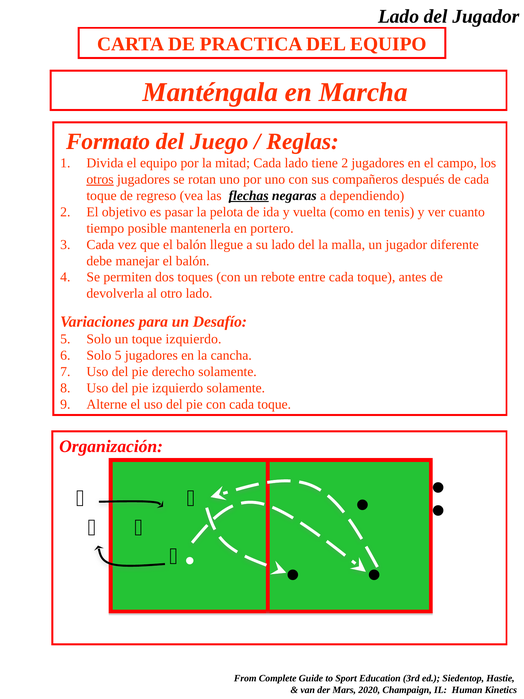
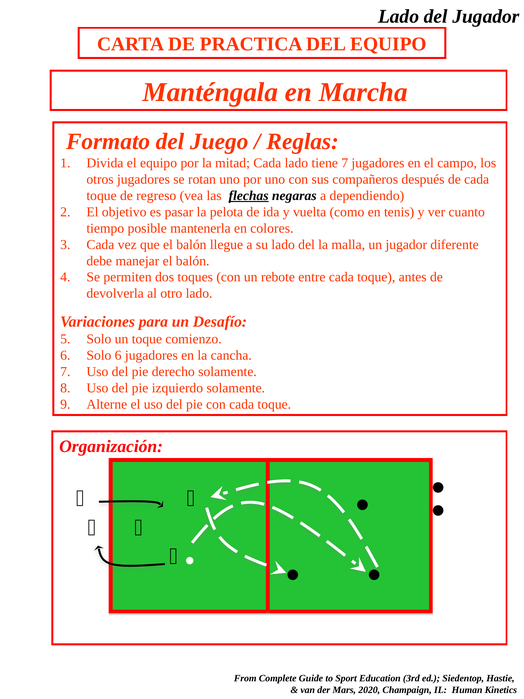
tiene 2: 2 -> 7
otros underline: present -> none
portero: portero -> colores
toque izquierdo: izquierdo -> comienzo
Solo 5: 5 -> 6
